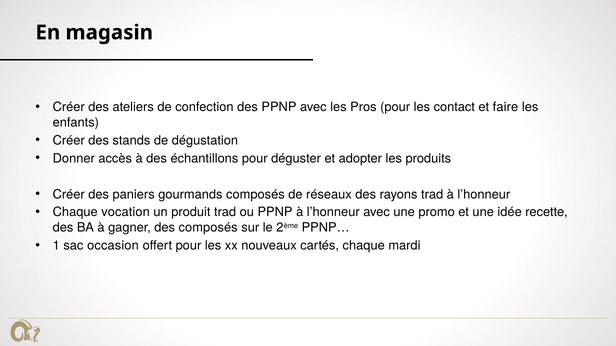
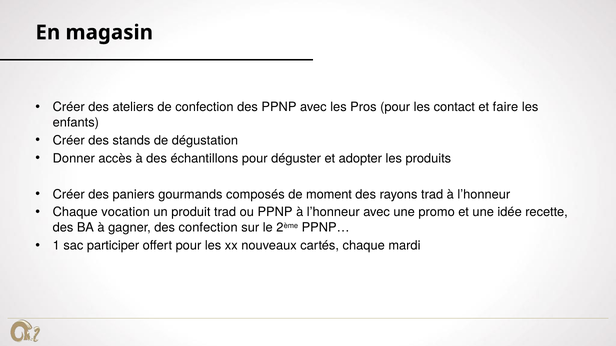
réseaux: réseaux -> moment
des composés: composés -> confection
occasion: occasion -> participer
